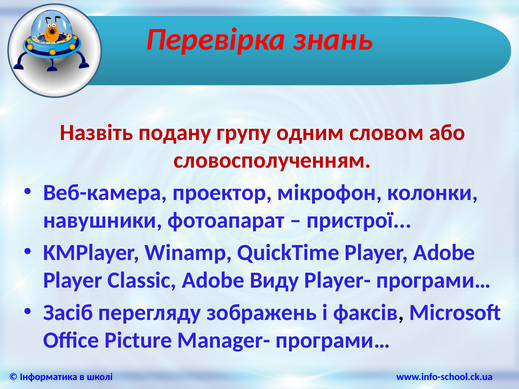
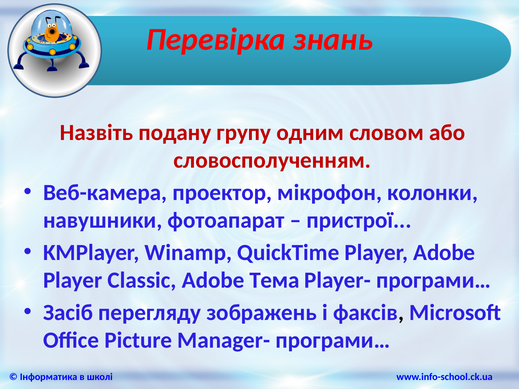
Виду: Виду -> Тема
